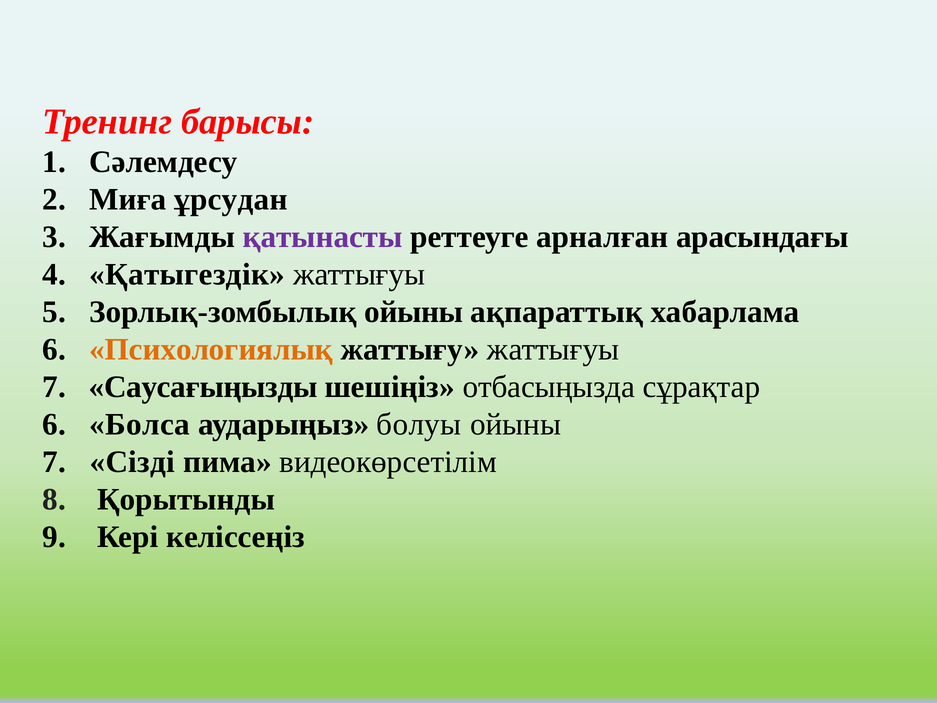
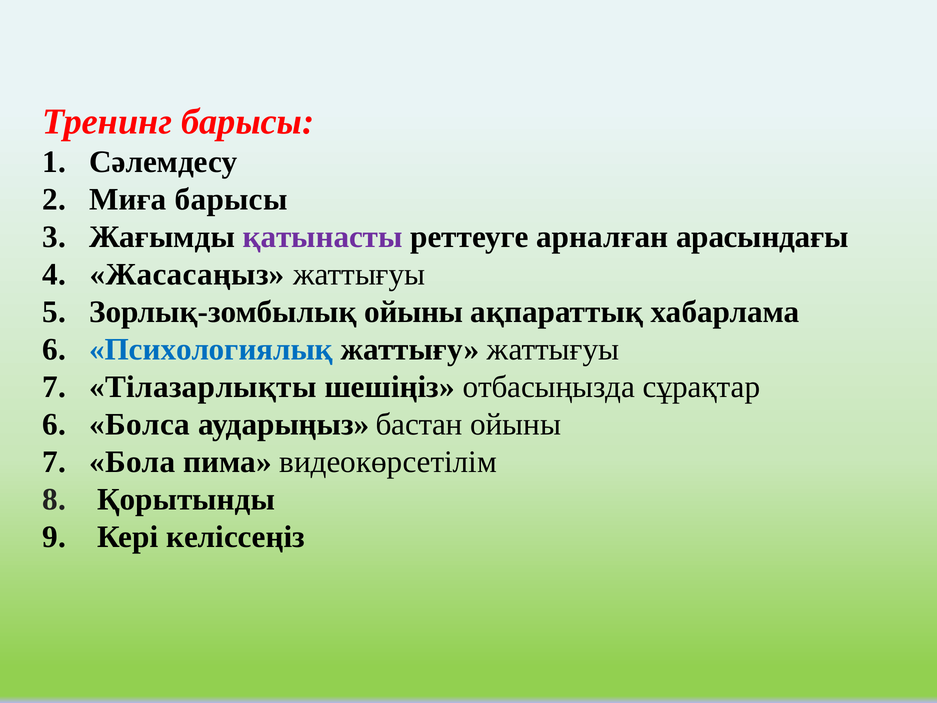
Миға ұрсудан: ұрсудан -> барысы
Қатыгездік: Қатыгездік -> Жасасаңыз
Психологиялық colour: orange -> blue
Саусағыңызды: Саусағыңызды -> Тілазарлықты
болуы: болуы -> бастан
Сізді: Сізді -> Бола
